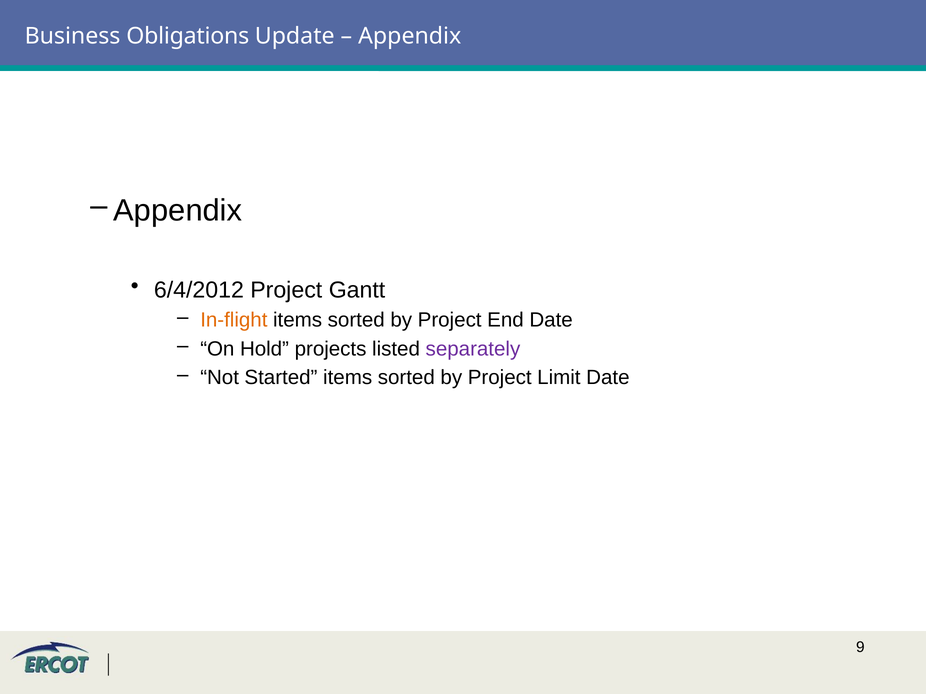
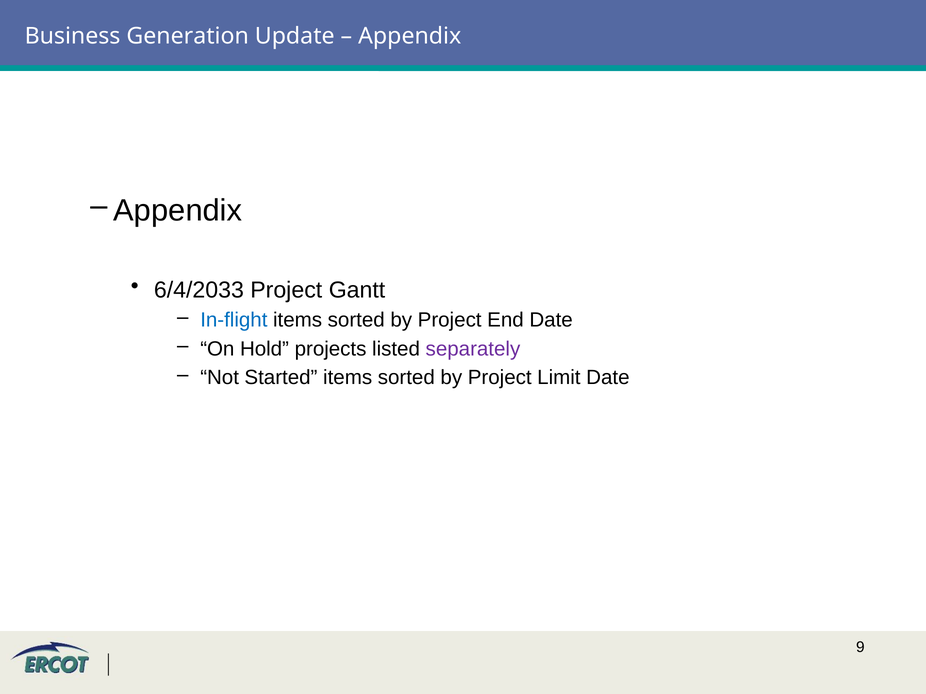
Obligations: Obligations -> Generation
6/4/2012: 6/4/2012 -> 6/4/2033
In-flight colour: orange -> blue
